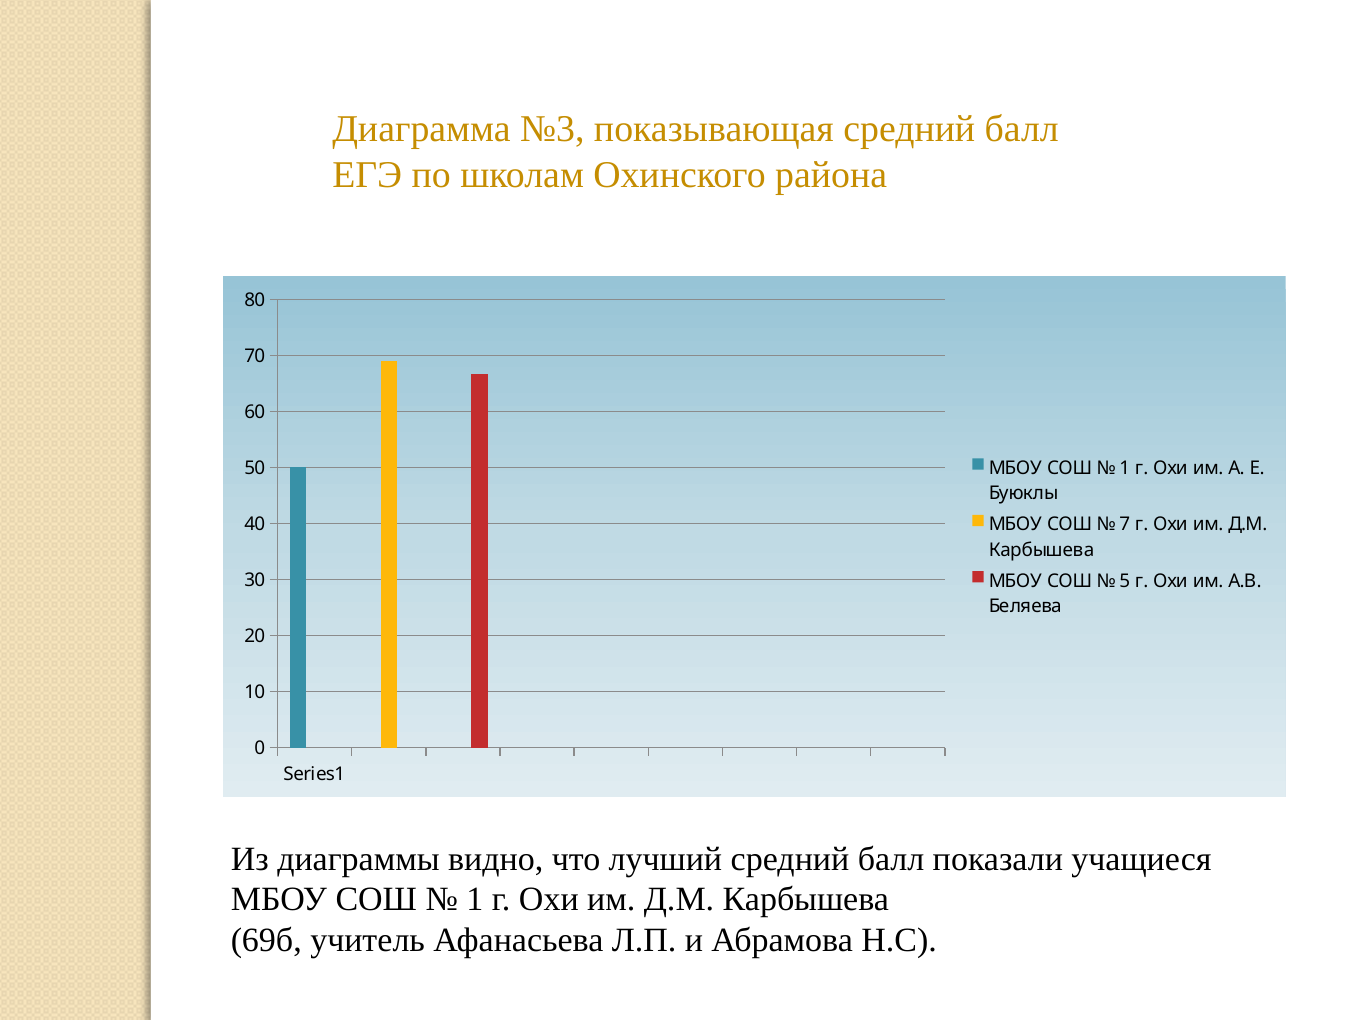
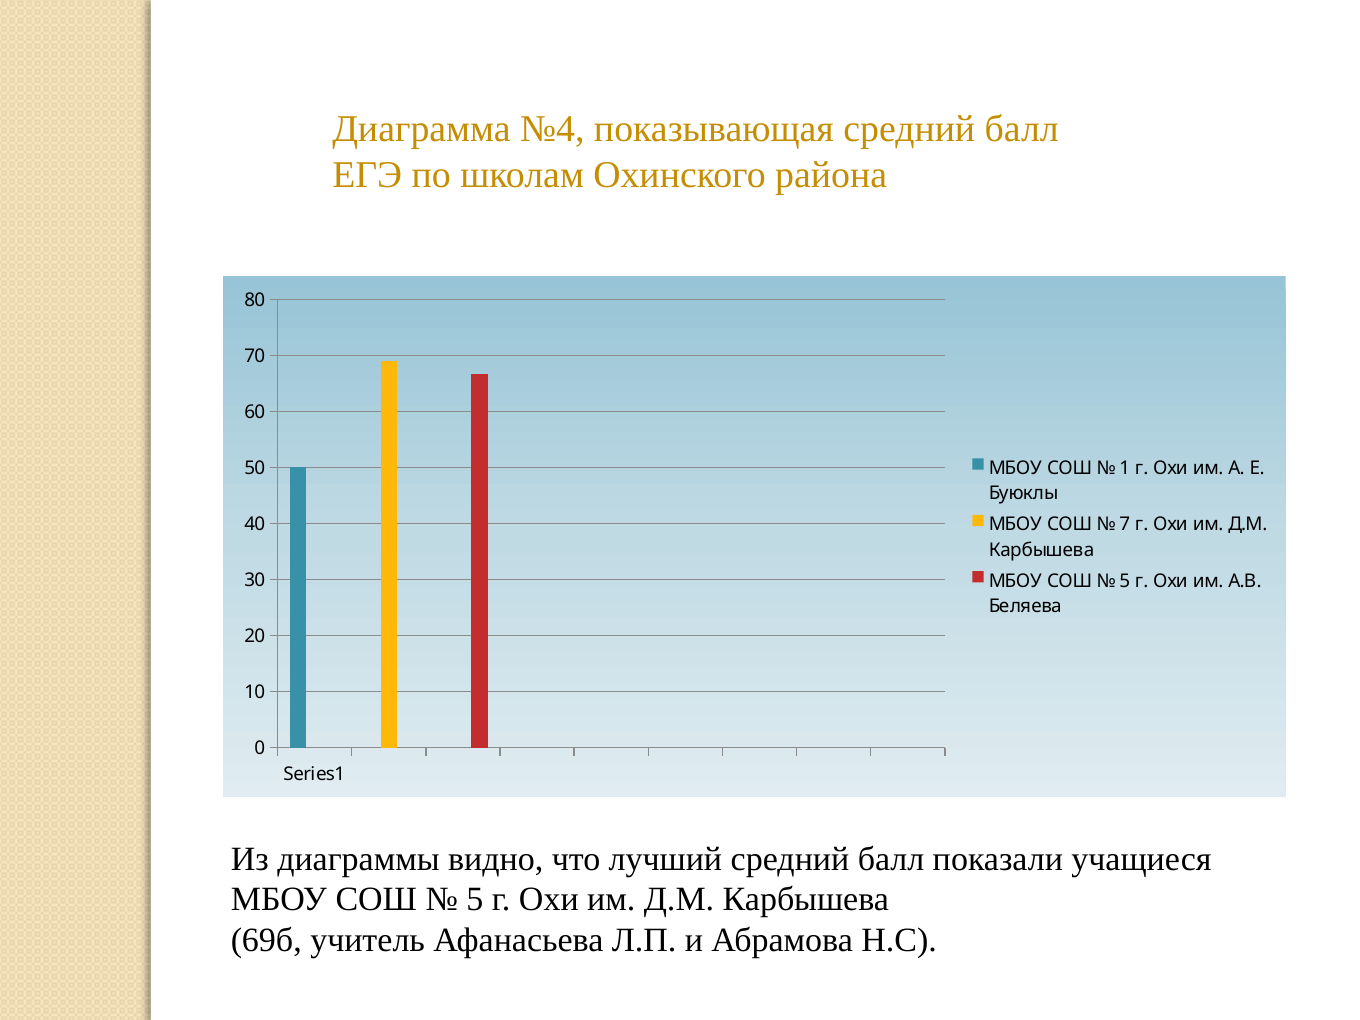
№3: №3 -> №4
1 at (475, 900): 1 -> 5
